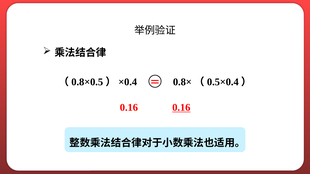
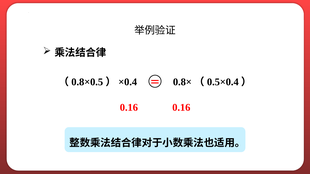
0.16 at (181, 108) underline: present -> none
